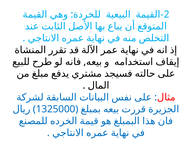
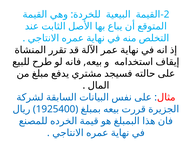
1325000: 1325000 -> 1925400
